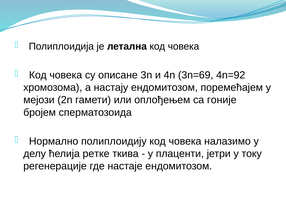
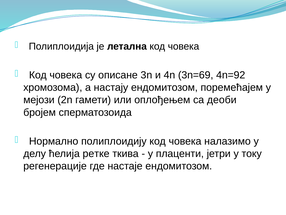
гоније: гоније -> деоби
